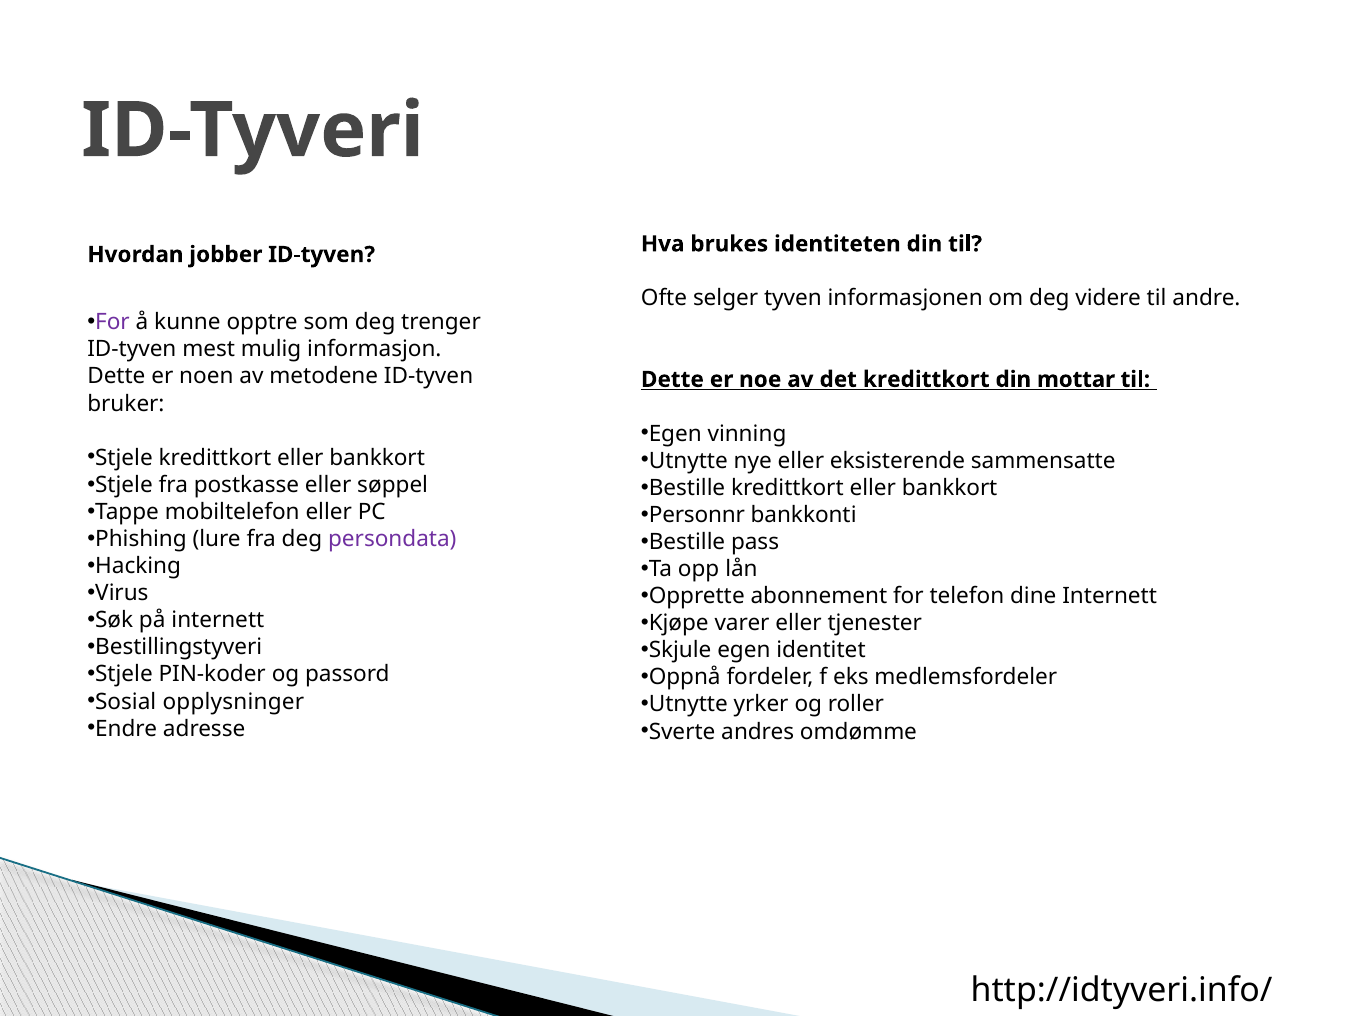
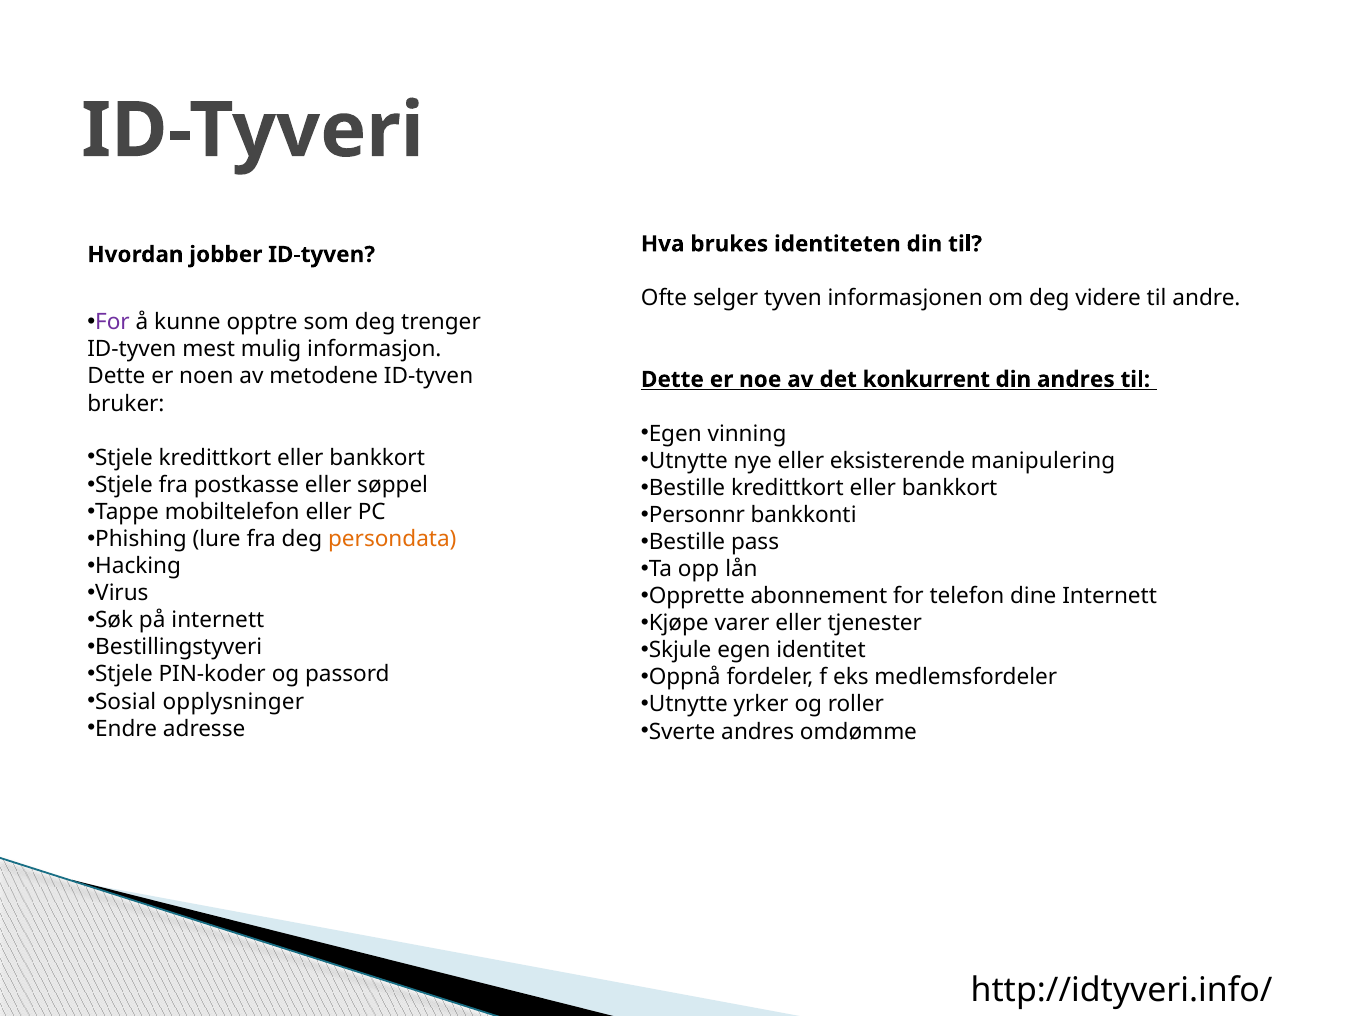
det kredittkort: kredittkort -> konkurrent
din mottar: mottar -> andres
sammensatte: sammensatte -> manipulering
persondata colour: purple -> orange
